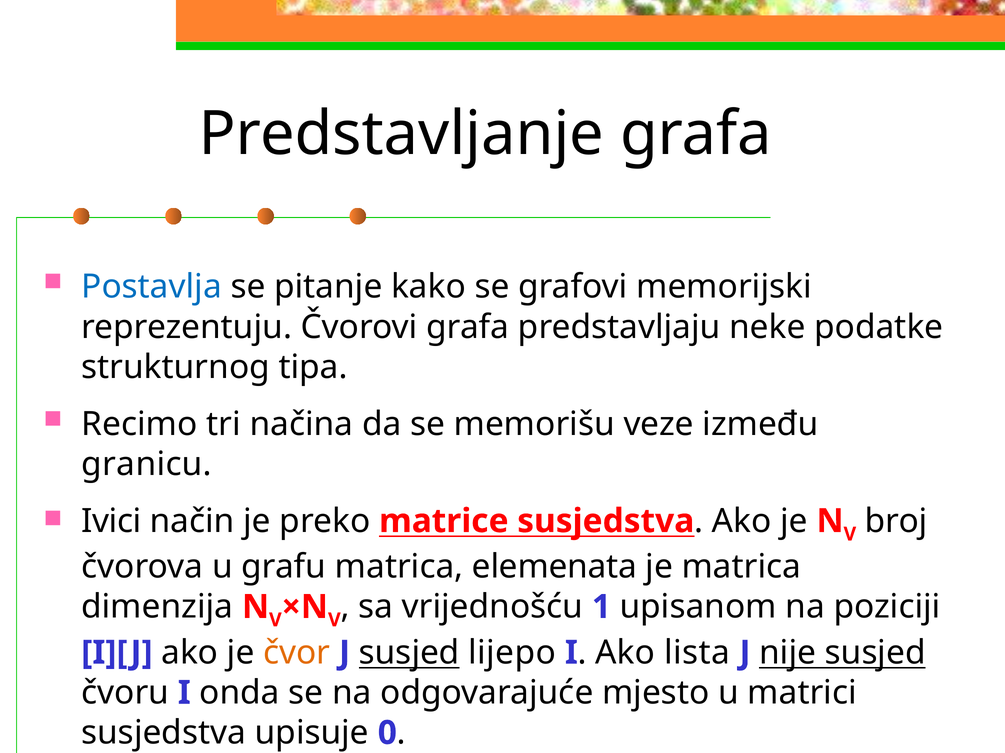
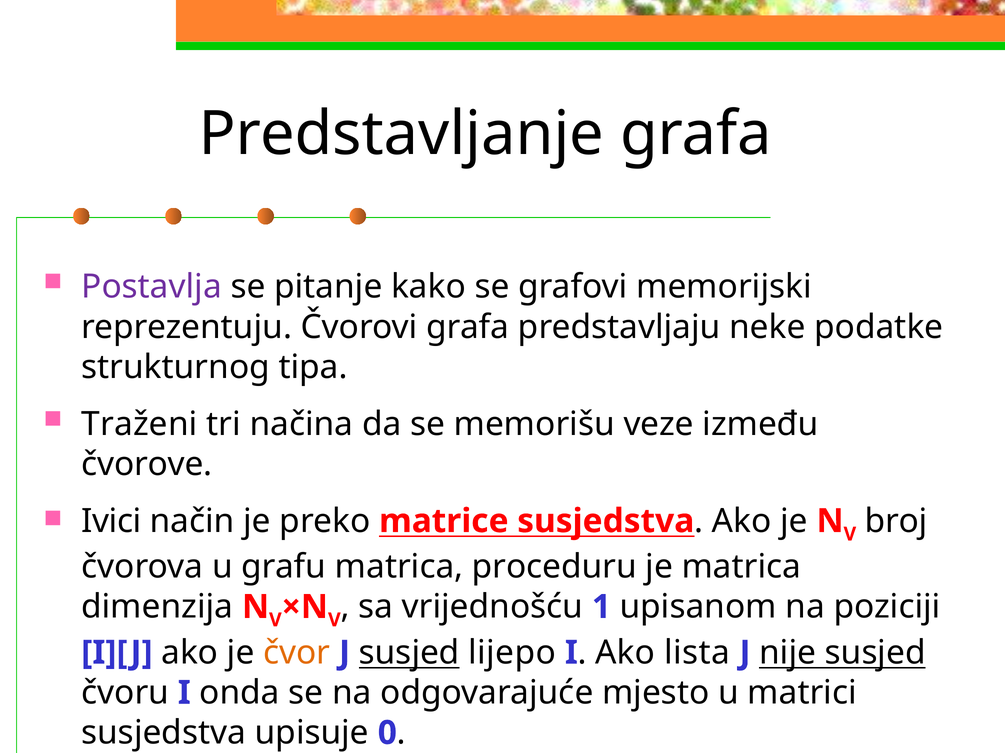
Postavlja colour: blue -> purple
Recimo: Recimo -> Traženi
granicu: granicu -> čvorove
elemenata: elemenata -> proceduru
